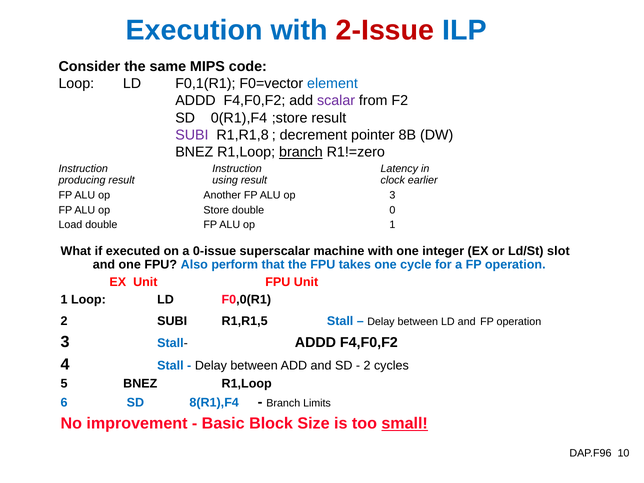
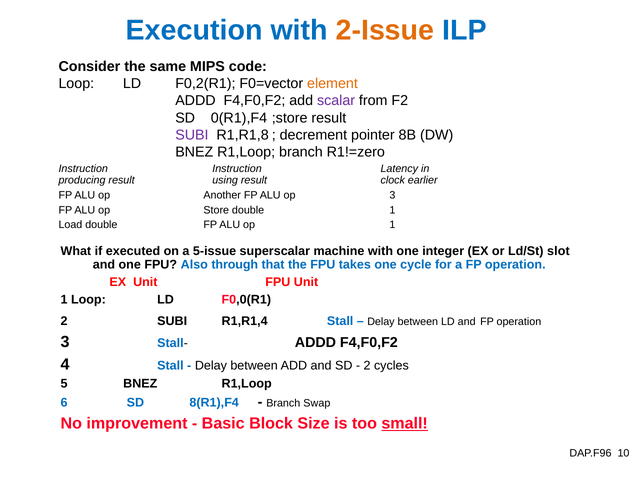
2-Issue colour: red -> orange
F0,1(R1: F0,1(R1 -> F0,2(R1
element colour: blue -> orange
branch at (301, 152) underline: present -> none
double 0: 0 -> 1
0-issue: 0-issue -> 5-issue
perform: perform -> through
R1,R1,5: R1,R1,5 -> R1,R1,4
Limits: Limits -> Swap
